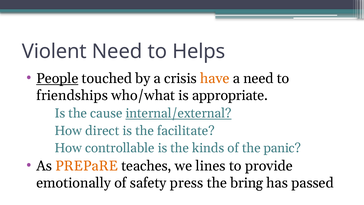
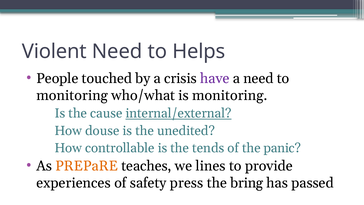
People underline: present -> none
have colour: orange -> purple
friendships at (72, 95): friendships -> monitoring
is appropriate: appropriate -> monitoring
direct: direct -> douse
facilitate: facilitate -> unedited
kinds: kinds -> tends
emotionally: emotionally -> experiences
